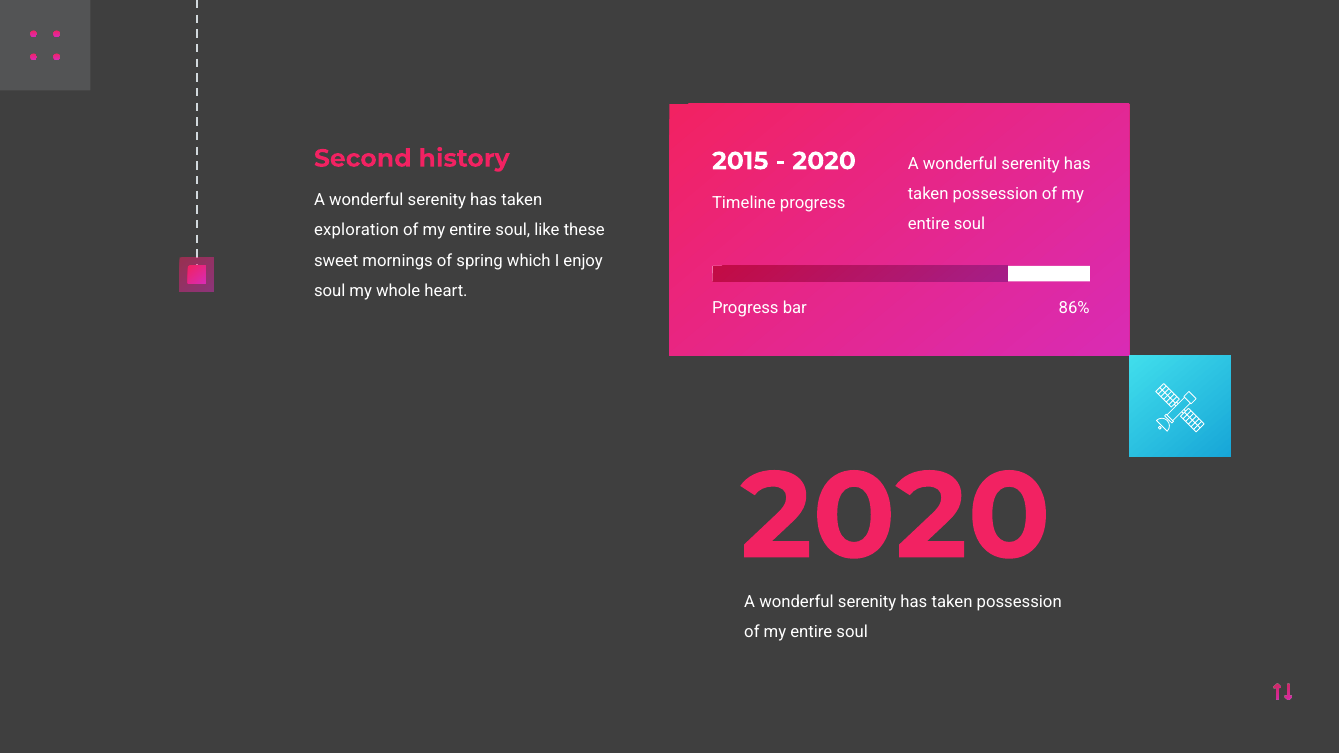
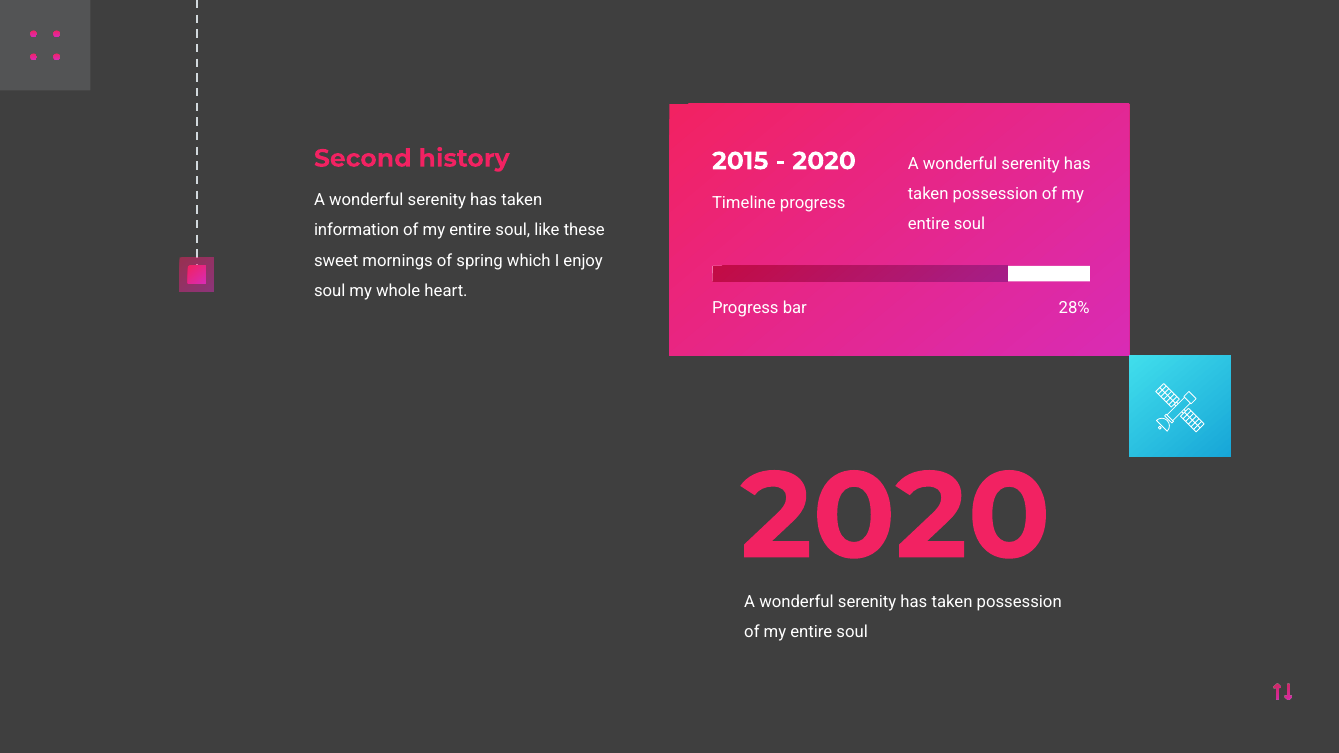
exploration: exploration -> information
86%: 86% -> 28%
